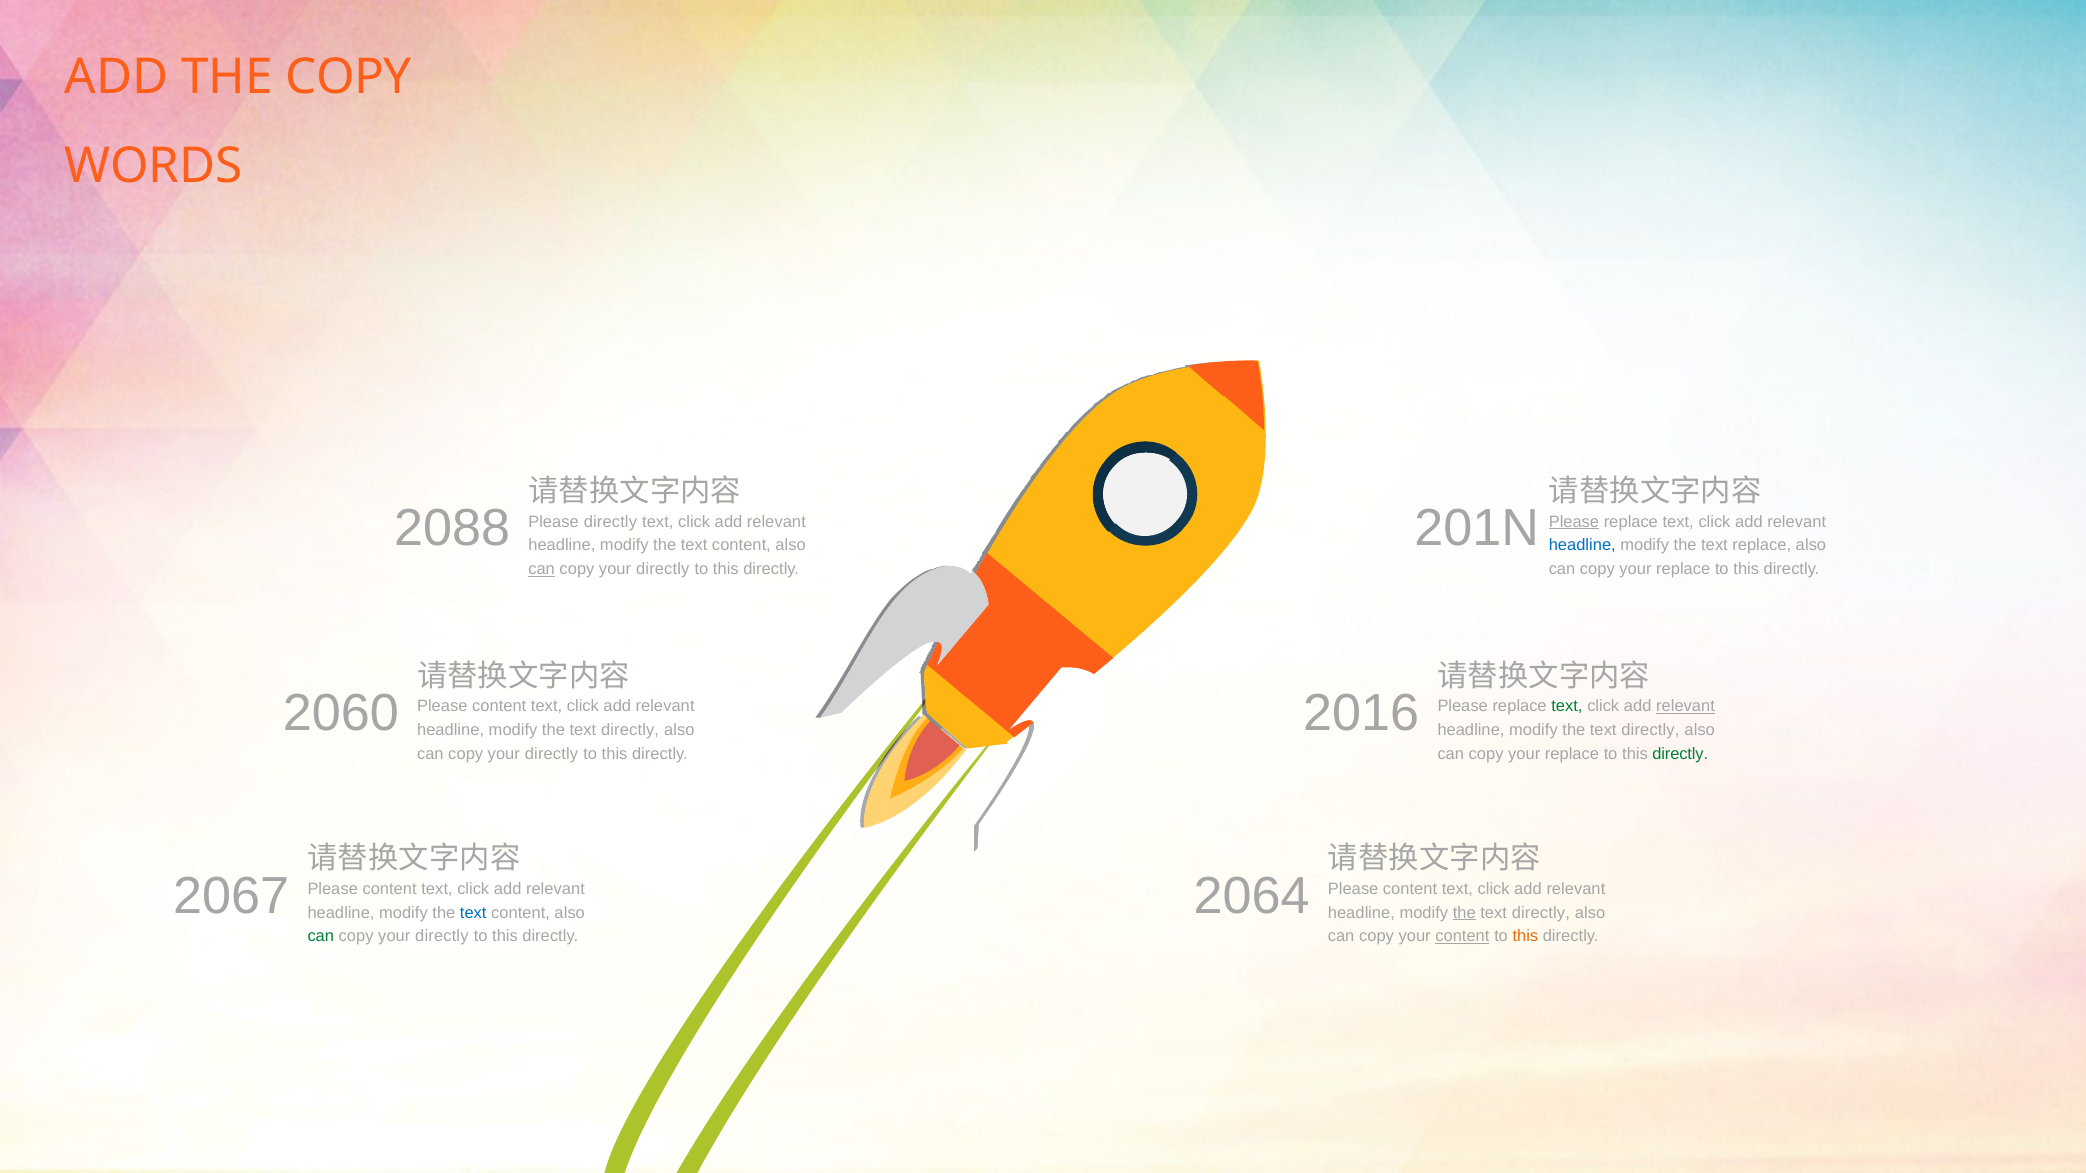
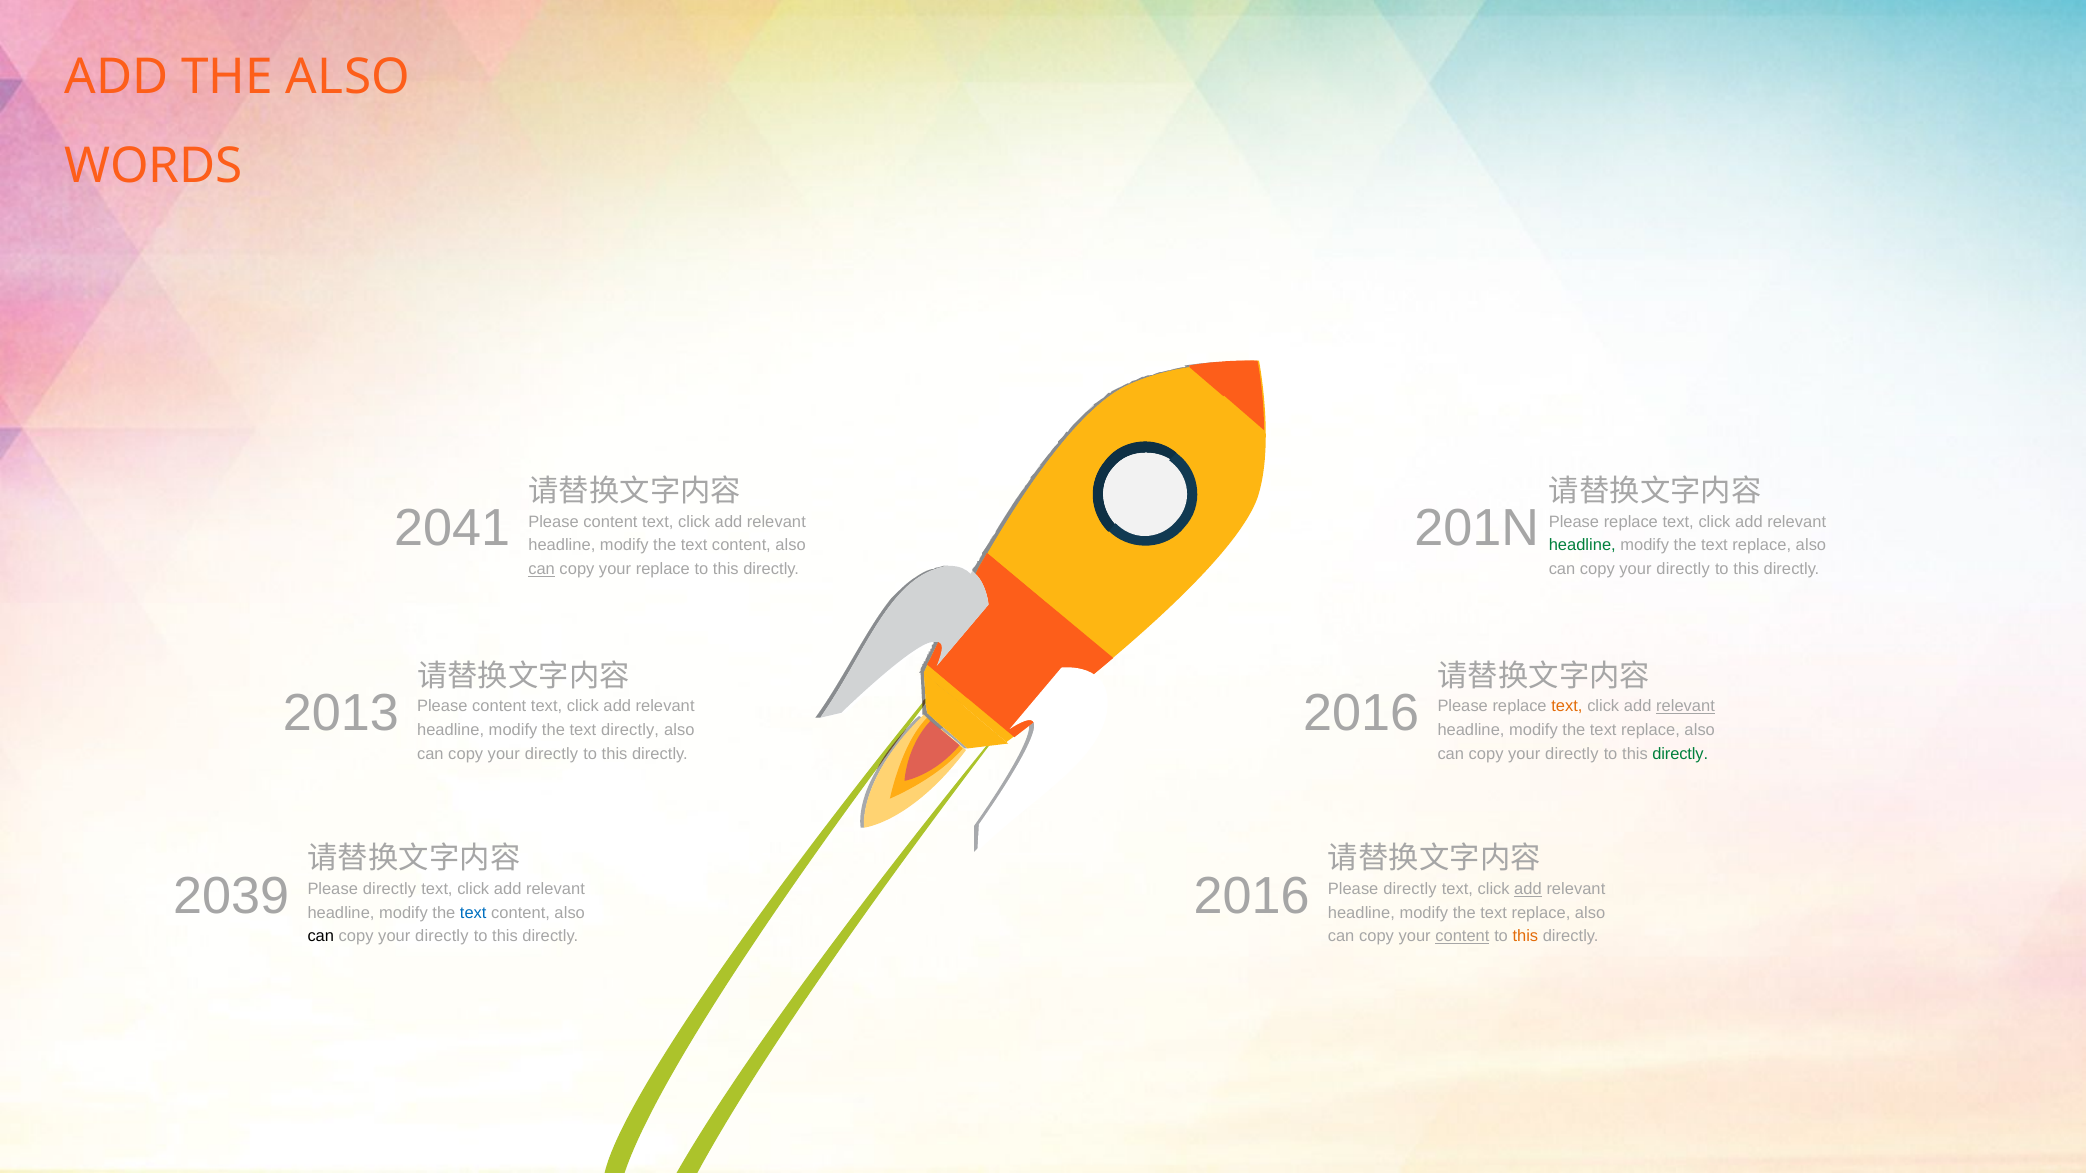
THE COPY: COPY -> ALSO
2088: 2088 -> 2041
directly at (610, 522): directly -> content
Please at (1574, 522) underline: present -> none
headline at (1582, 546) colour: blue -> green
directly at (663, 569): directly -> replace
replace at (1683, 569): replace -> directly
2060: 2060 -> 2013
text at (1567, 707) colour: green -> orange
directly at (1650, 730): directly -> replace
replace at (1572, 754): replace -> directly
2067: 2067 -> 2039
2064 at (1252, 896): 2064 -> 2016
content at (390, 889): content -> directly
content at (1410, 889): content -> directly
add at (1528, 889) underline: none -> present
the at (1464, 913) underline: present -> none
directly at (1541, 913): directly -> replace
can at (321, 937) colour: green -> black
